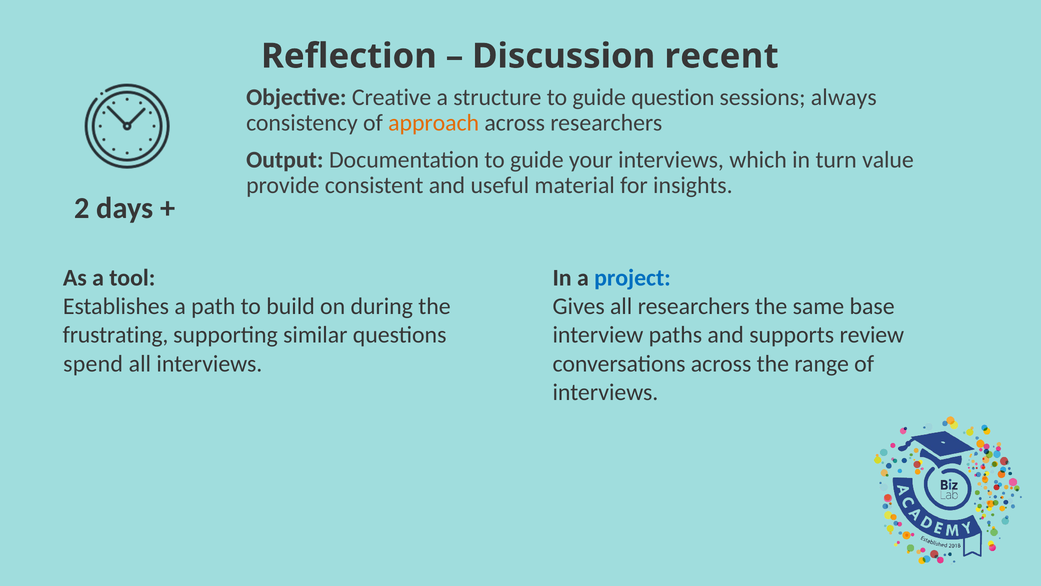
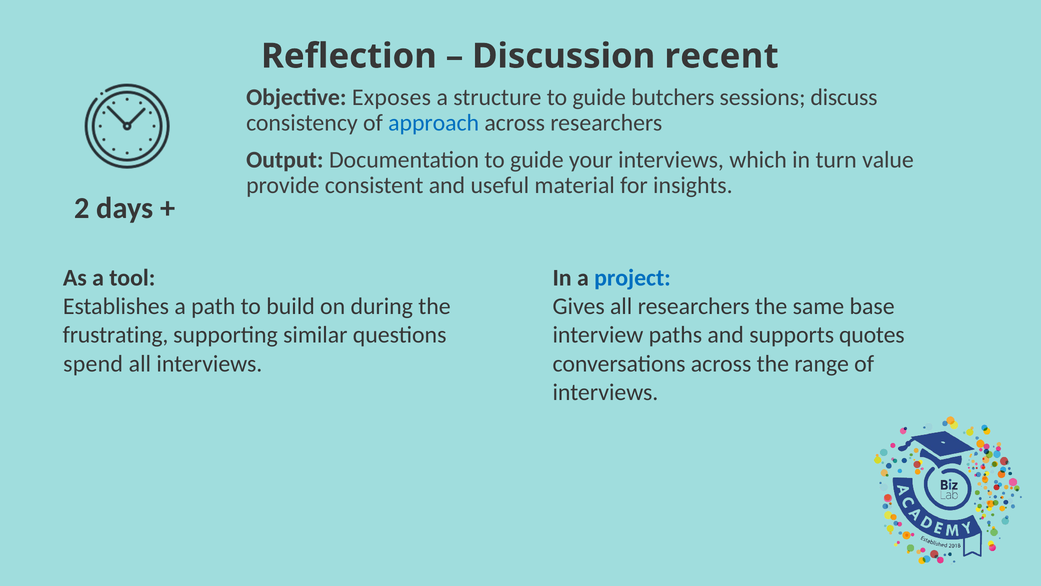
Creative: Creative -> Exposes
question: question -> butchers
always: always -> discuss
approach colour: orange -> blue
review: review -> quotes
